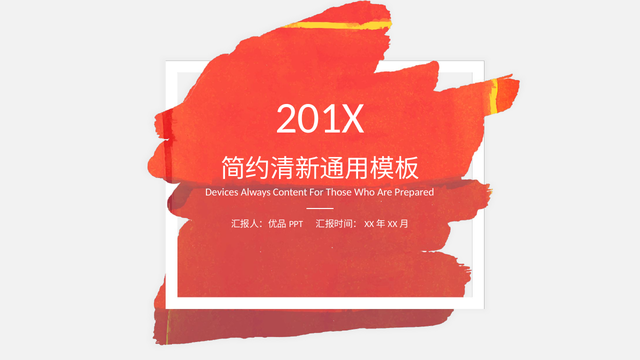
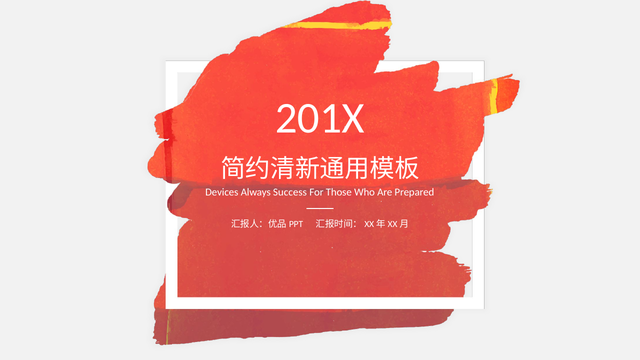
Content: Content -> Success
